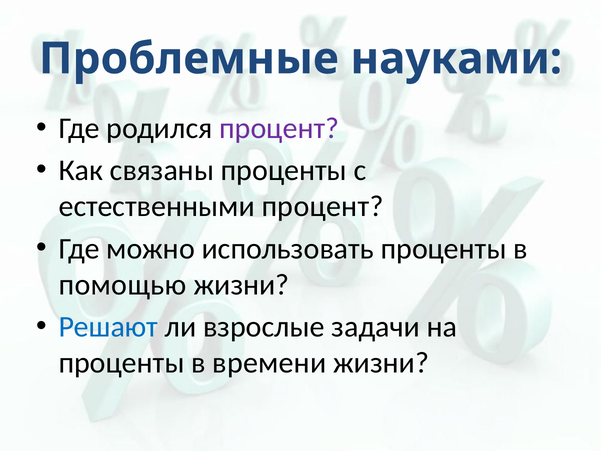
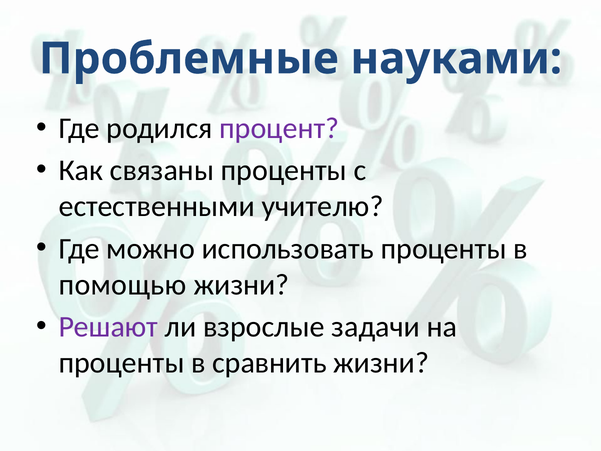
естественными процент: процент -> учителю
Решают colour: blue -> purple
времени: времени -> сравнить
